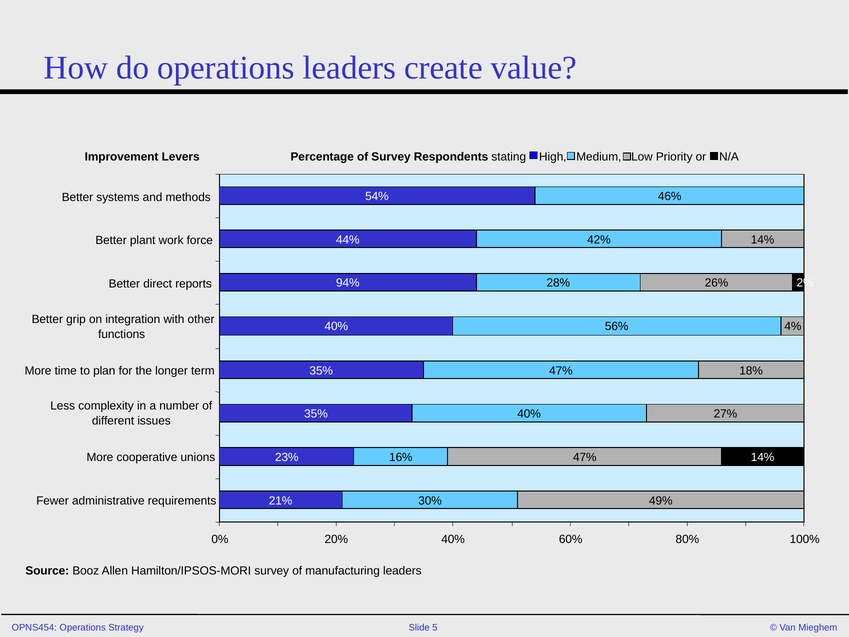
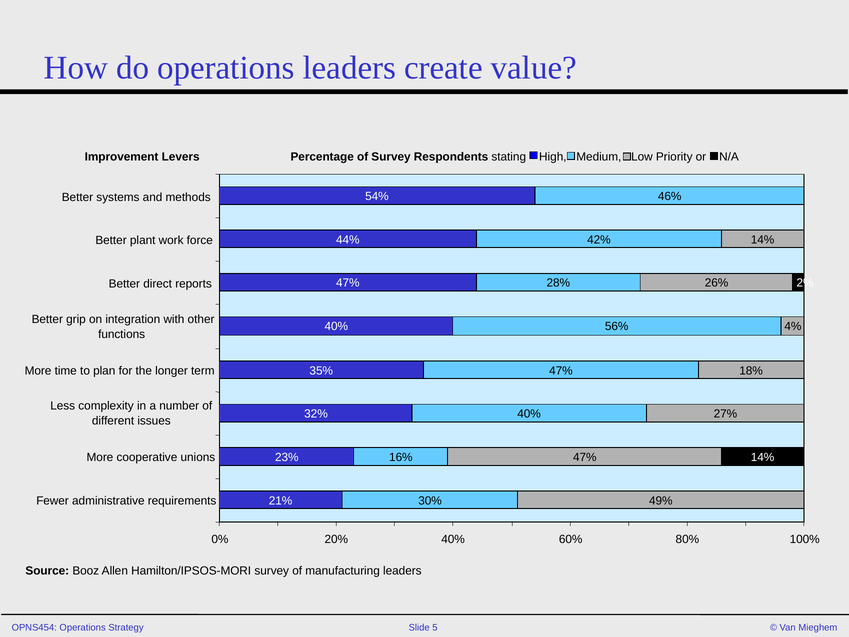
94% at (348, 283): 94% -> 47%
35% at (316, 414): 35% -> 32%
